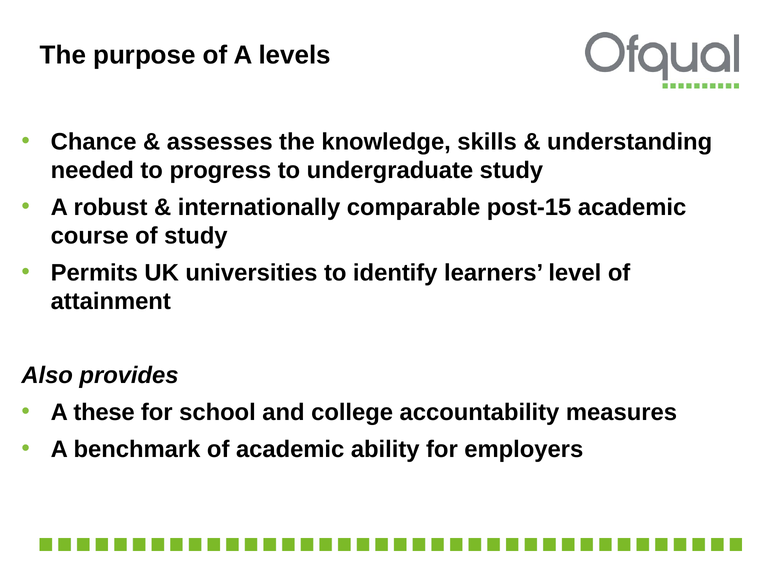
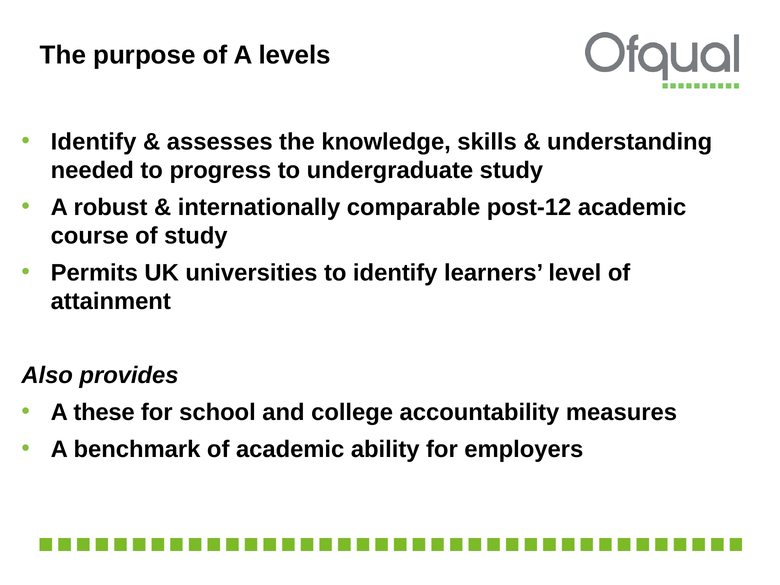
Chance at (94, 142): Chance -> Identify
post-15: post-15 -> post-12
